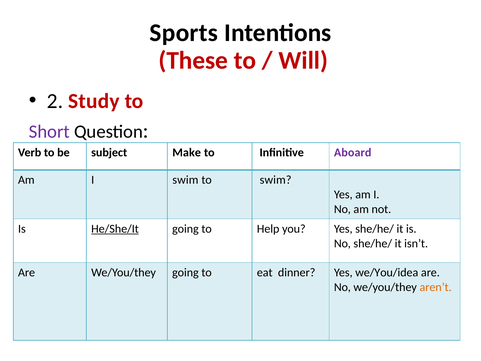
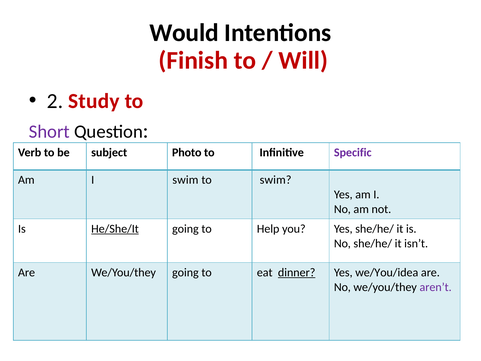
Sports: Sports -> Would
These: These -> Finish
Make: Make -> Photo
Aboard: Aboard -> Specific
dinner underline: none -> present
aren’t colour: orange -> purple
